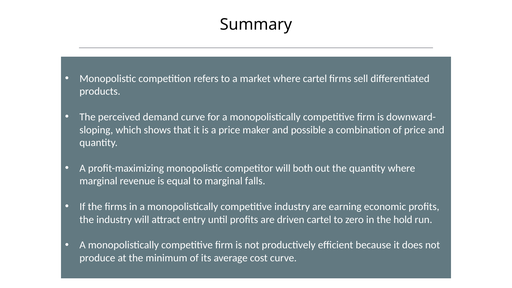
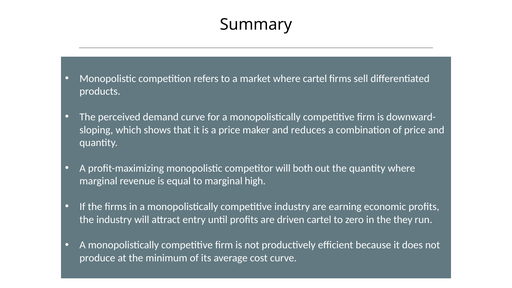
possible: possible -> reduces
falls: falls -> high
hold: hold -> they
